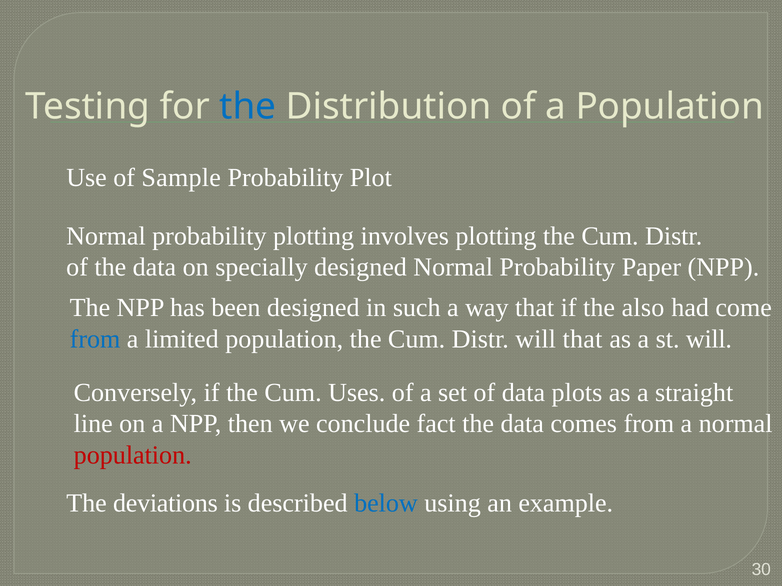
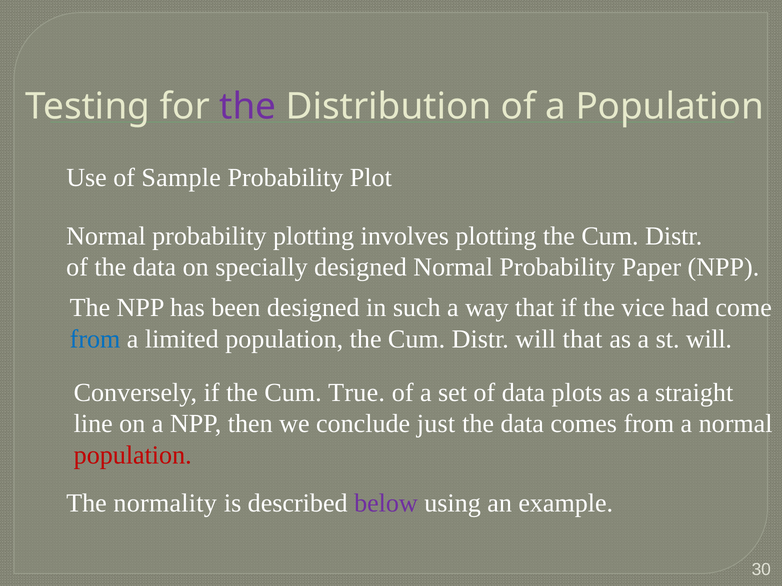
the at (248, 107) colour: blue -> purple
also: also -> vice
Uses: Uses -> True
fact: fact -> just
deviations: deviations -> normality
below colour: blue -> purple
